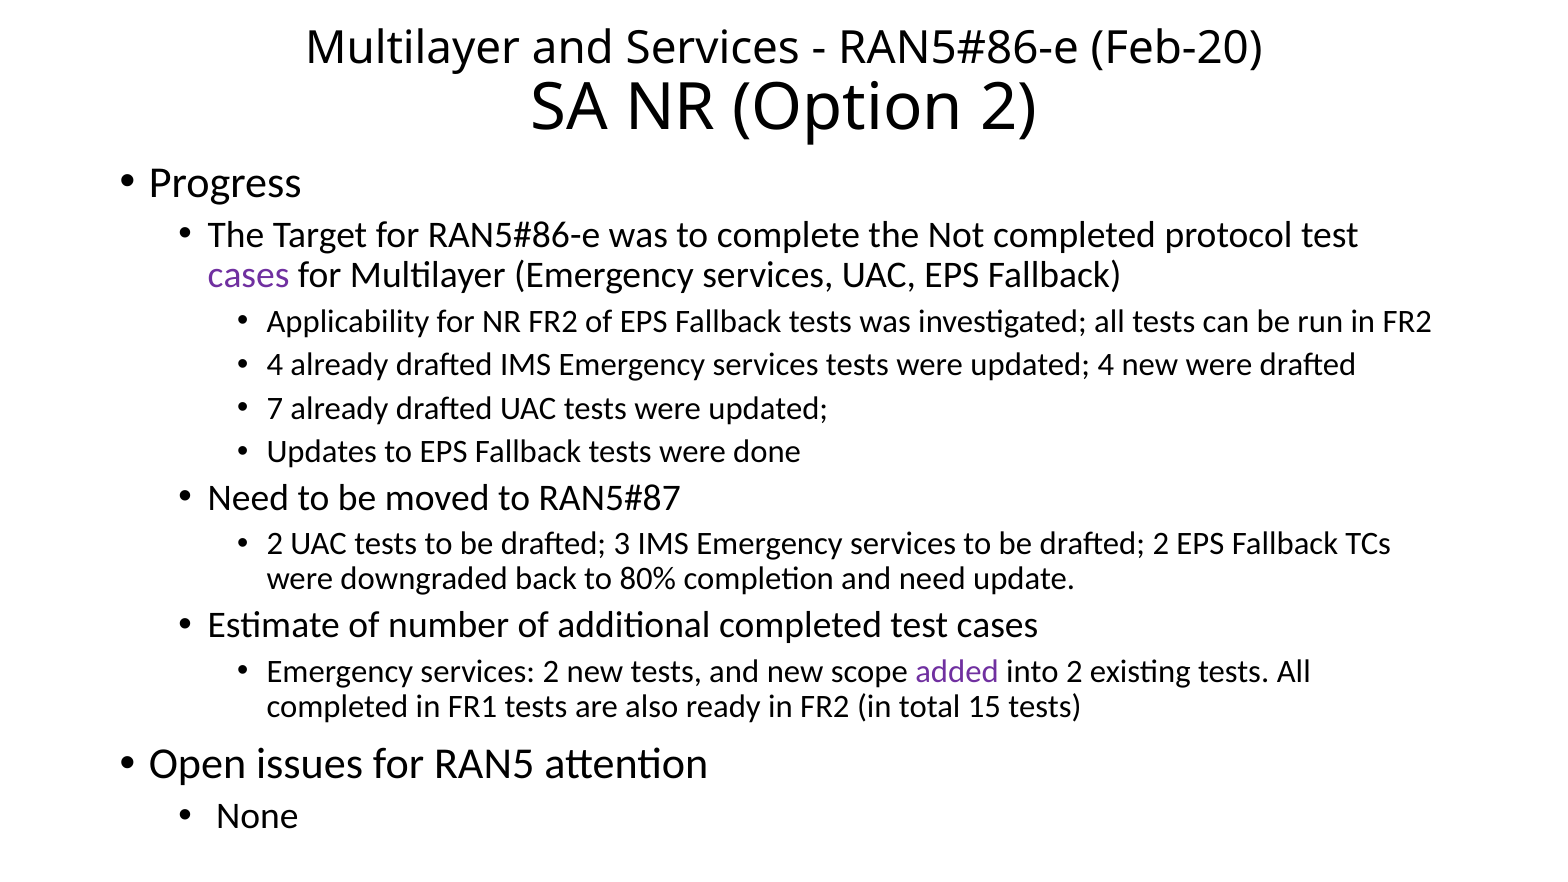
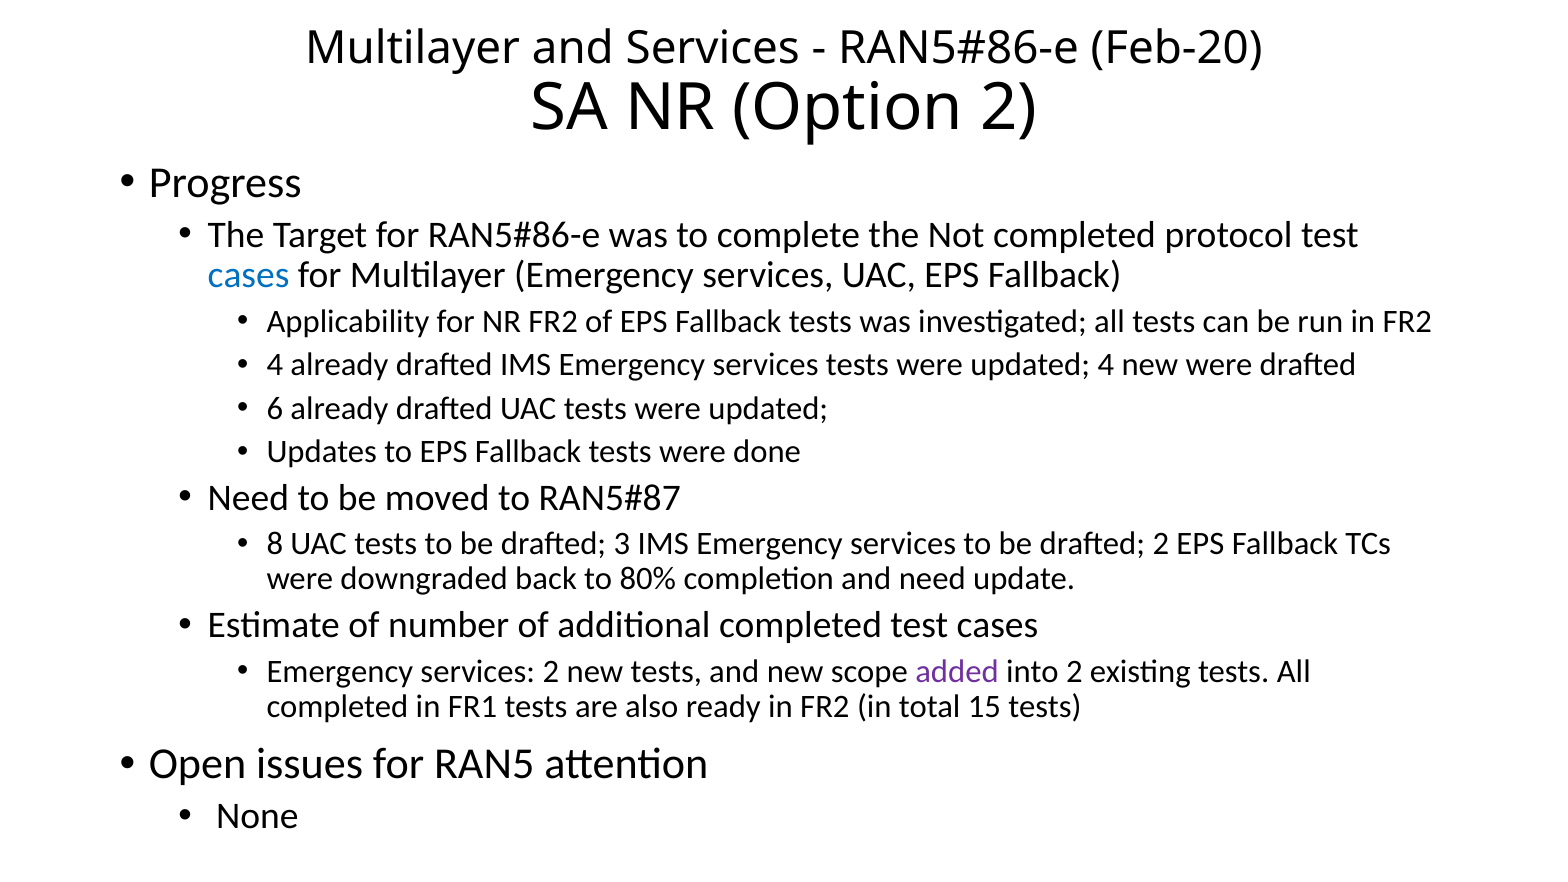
cases at (249, 275) colour: purple -> blue
7: 7 -> 6
2 at (275, 544): 2 -> 8
